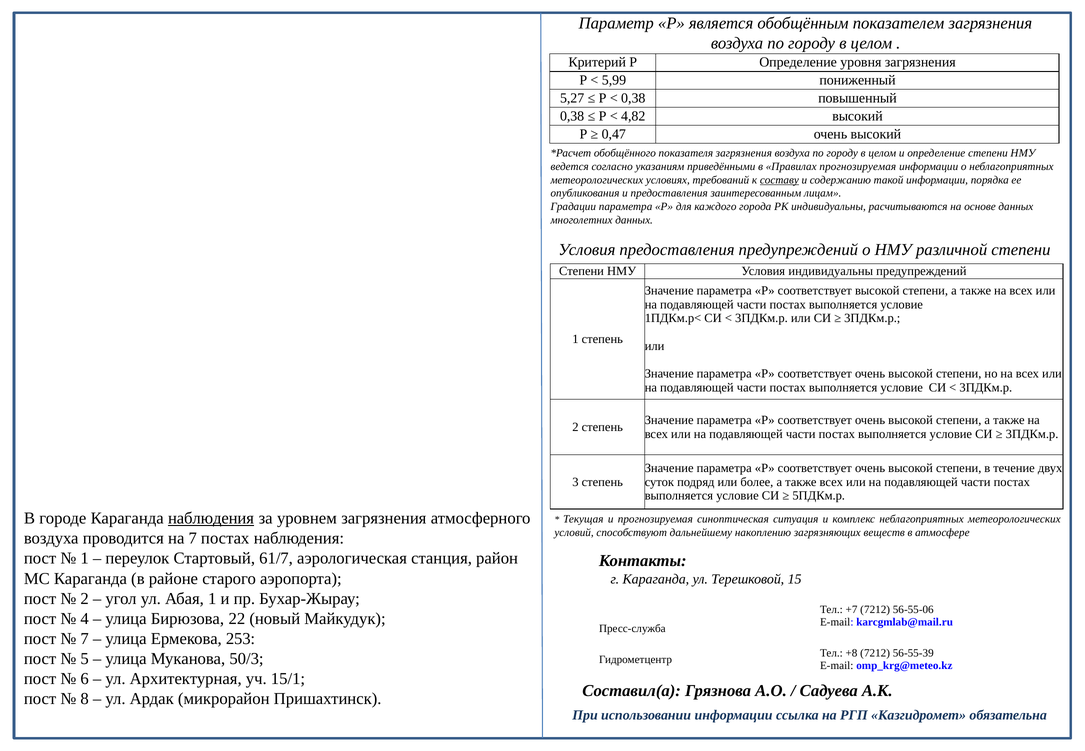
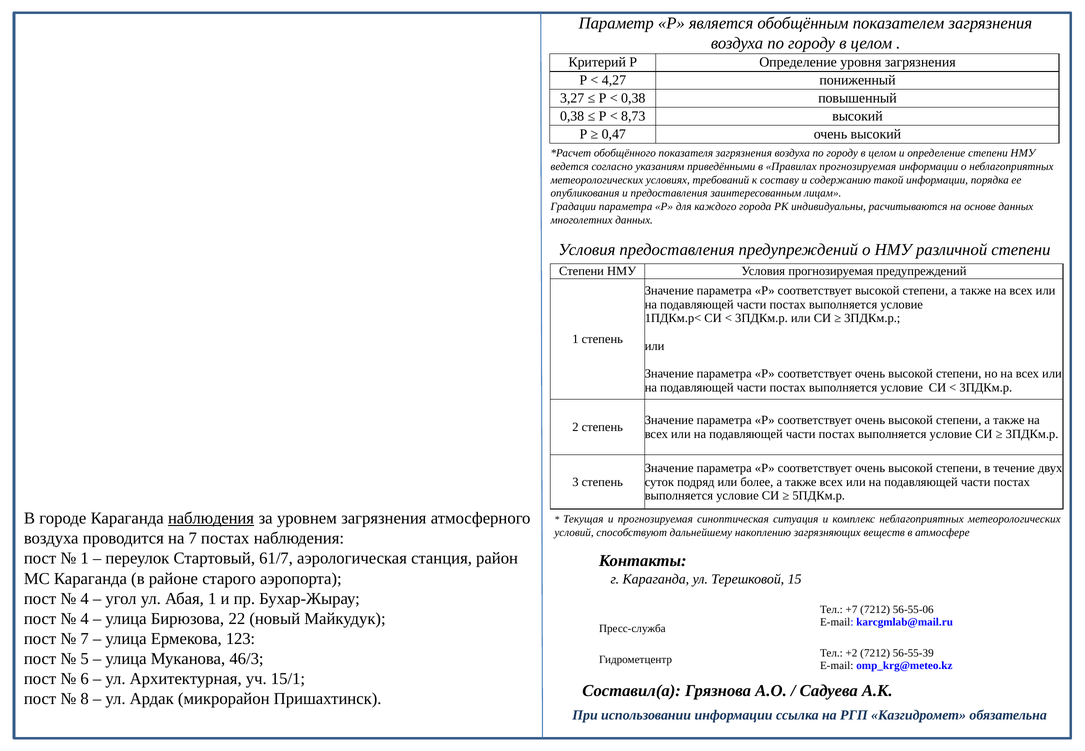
5,99: 5,99 -> 4,27
5,27: 5,27 -> 3,27
4,82: 4,82 -> 8,73
составу underline: present -> none
Условия индивидуальны: индивидуальны -> прогнозируемая
2 at (85, 599): 2 -> 4
253: 253 -> 123
+8: +8 -> +2
50/3: 50/3 -> 46/3
